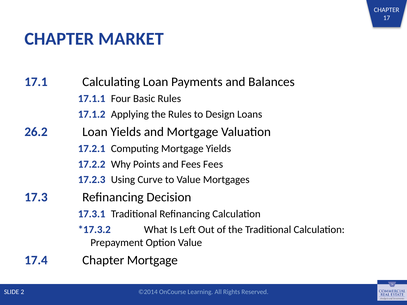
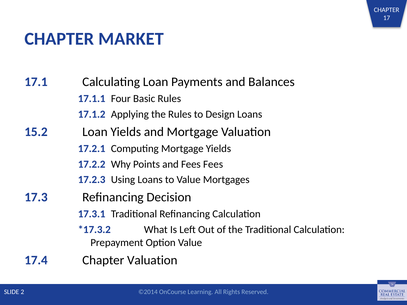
26.2: 26.2 -> 15.2
Using Curve: Curve -> Loans
Chapter Mortgage: Mortgage -> Valuation
